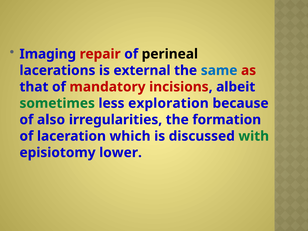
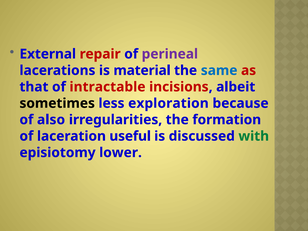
Imaging: Imaging -> External
perineal colour: black -> purple
external: external -> material
mandatory: mandatory -> intractable
sometimes colour: green -> black
which: which -> useful
